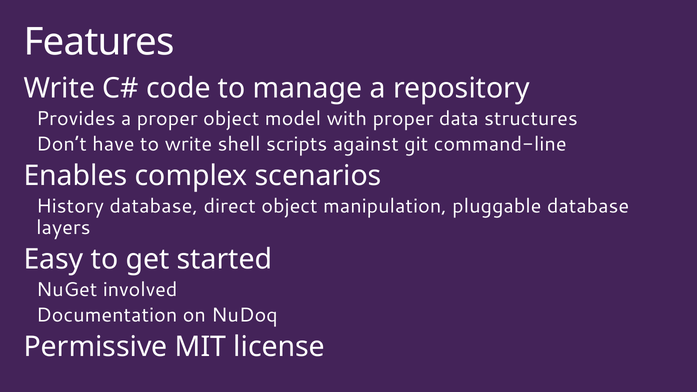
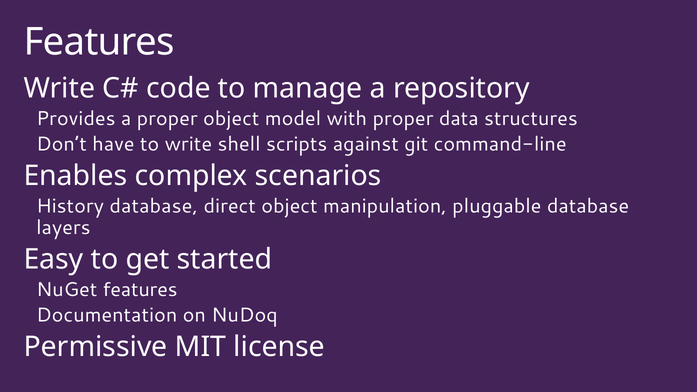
NuGet involved: involved -> features
